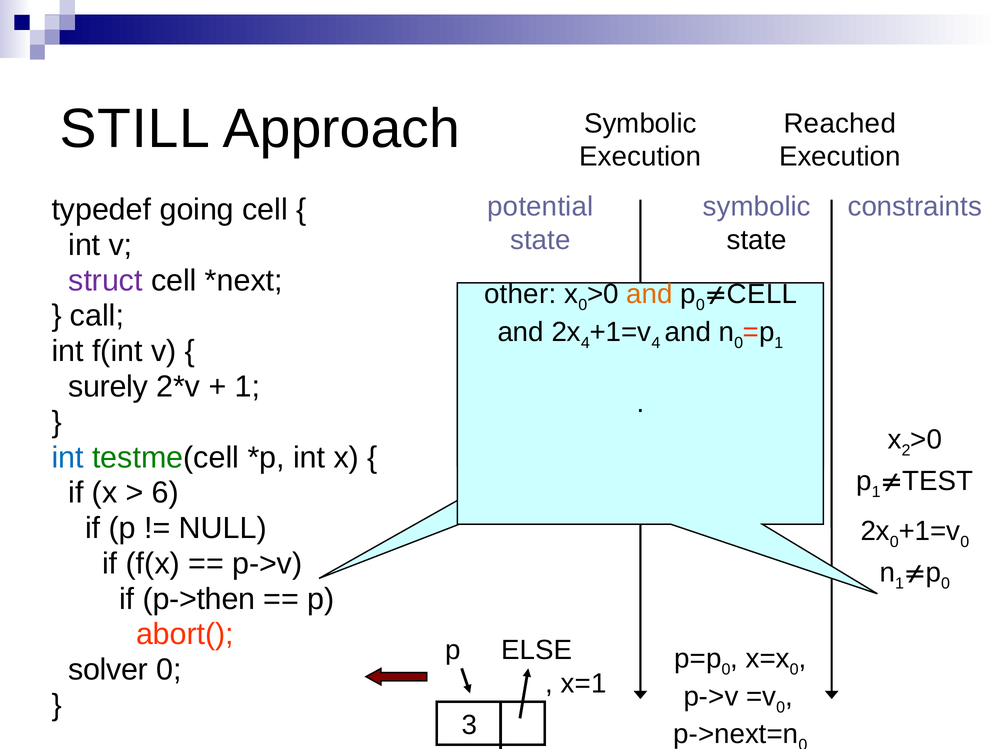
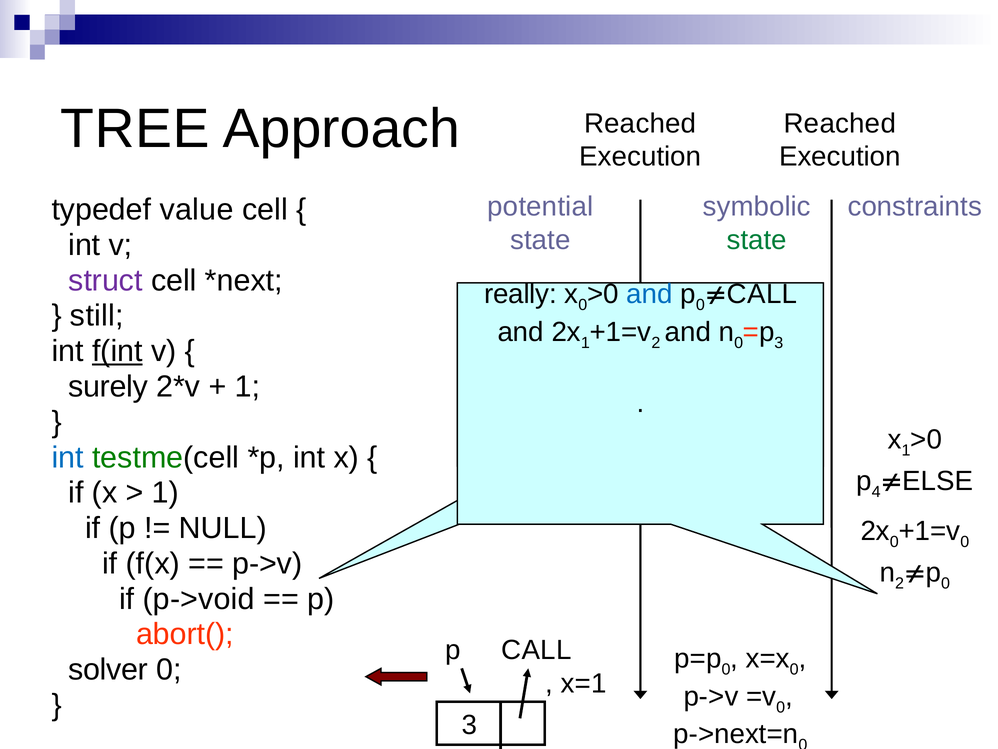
STILL: STILL -> TREE
Symbolic at (640, 123): Symbolic -> Reached
going: going -> value
state at (757, 240) colour: black -> green
other: other -> really
and at (650, 294) colour: orange -> blue
CELL at (762, 294): CELL -> CALL
call: call -> still
4 at (585, 343): 4 -> 1
4 at (656, 343): 4 -> 2
1 at (779, 343): 1 -> 3
f(int underline: none -> present
x 2: 2 -> 1
p 1: 1 -> 4
TEST: TEST -> ELSE
6 at (165, 493): 6 -> 1
1 at (900, 583): 1 -> 2
p->then: p->then -> p->void
ELSE at (537, 650): ELSE -> CALL
